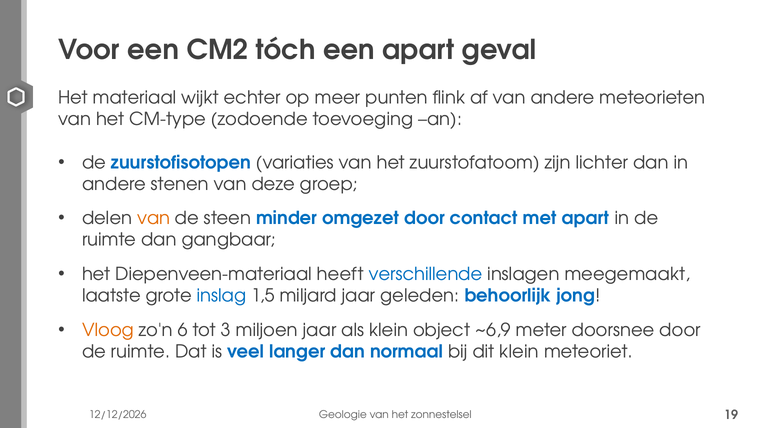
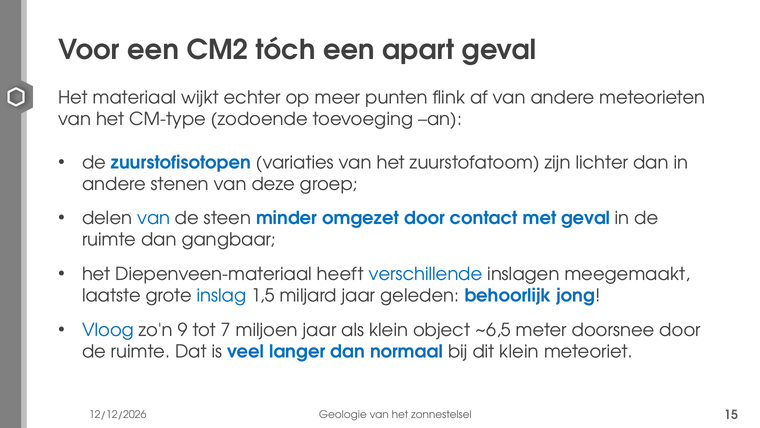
van at (154, 218) colour: orange -> blue
met apart: apart -> geval
Vloog colour: orange -> blue
6: 6 -> 9
3: 3 -> 7
~6,9: ~6,9 -> ~6,5
19: 19 -> 15
